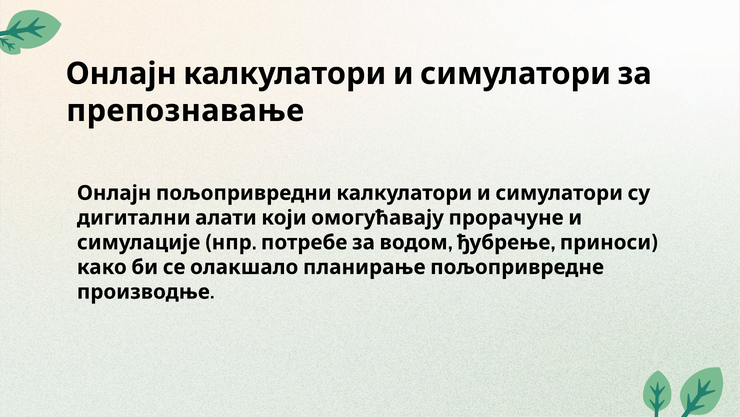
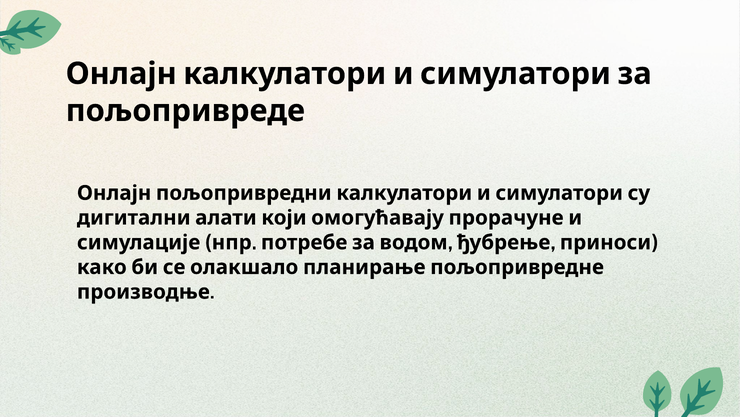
препознавање: препознавање -> пољопривреде
